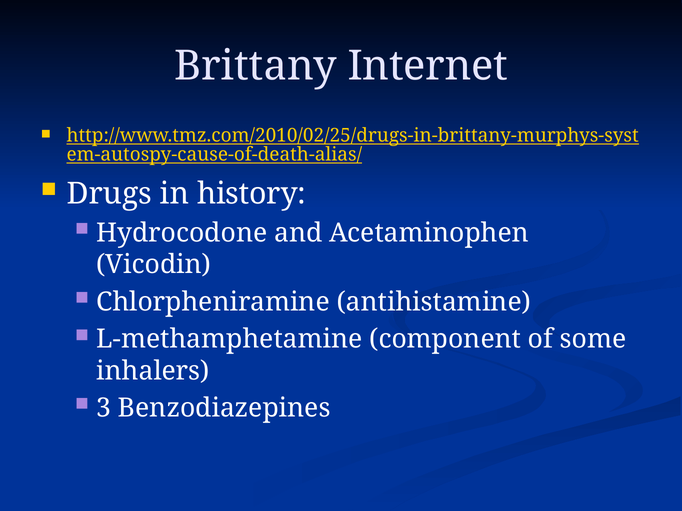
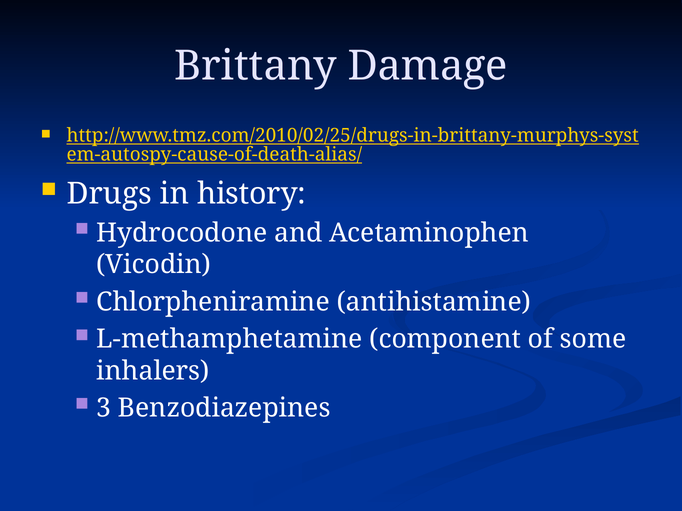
Internet: Internet -> Damage
